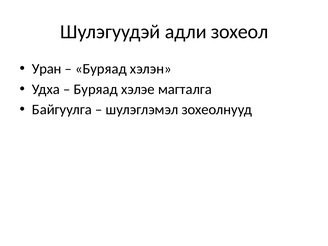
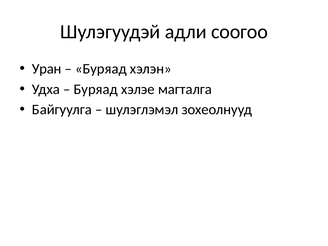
зохеол: зохеол -> соогоо
